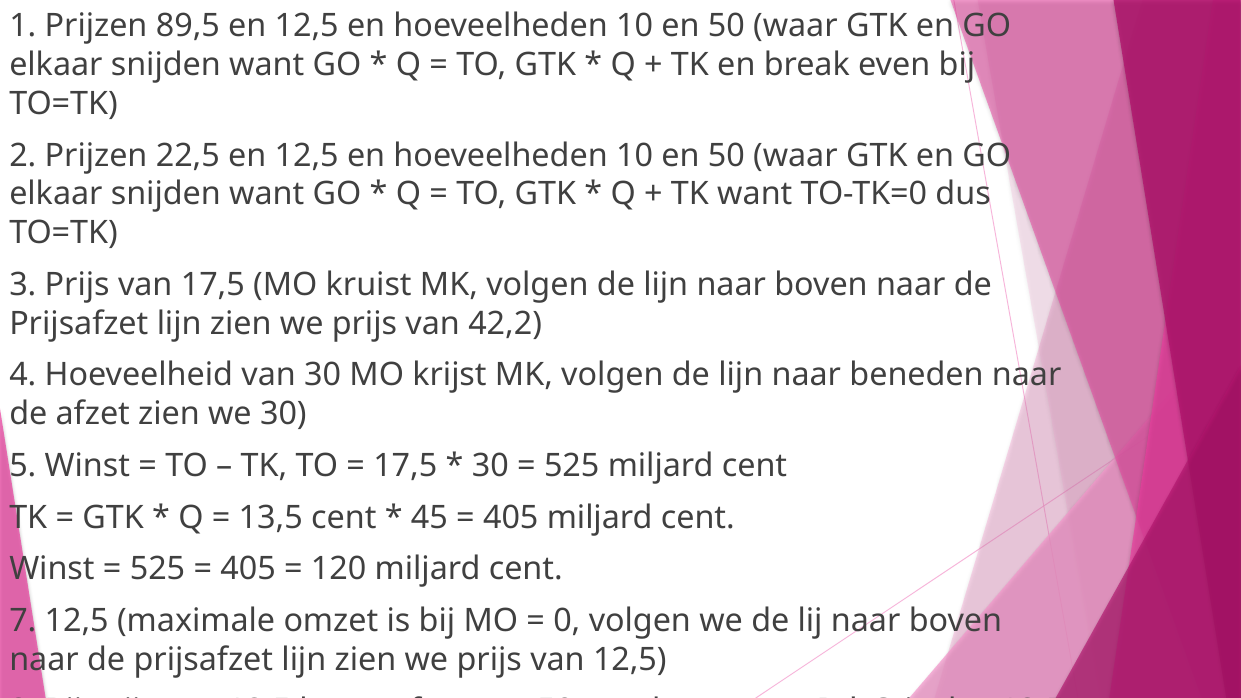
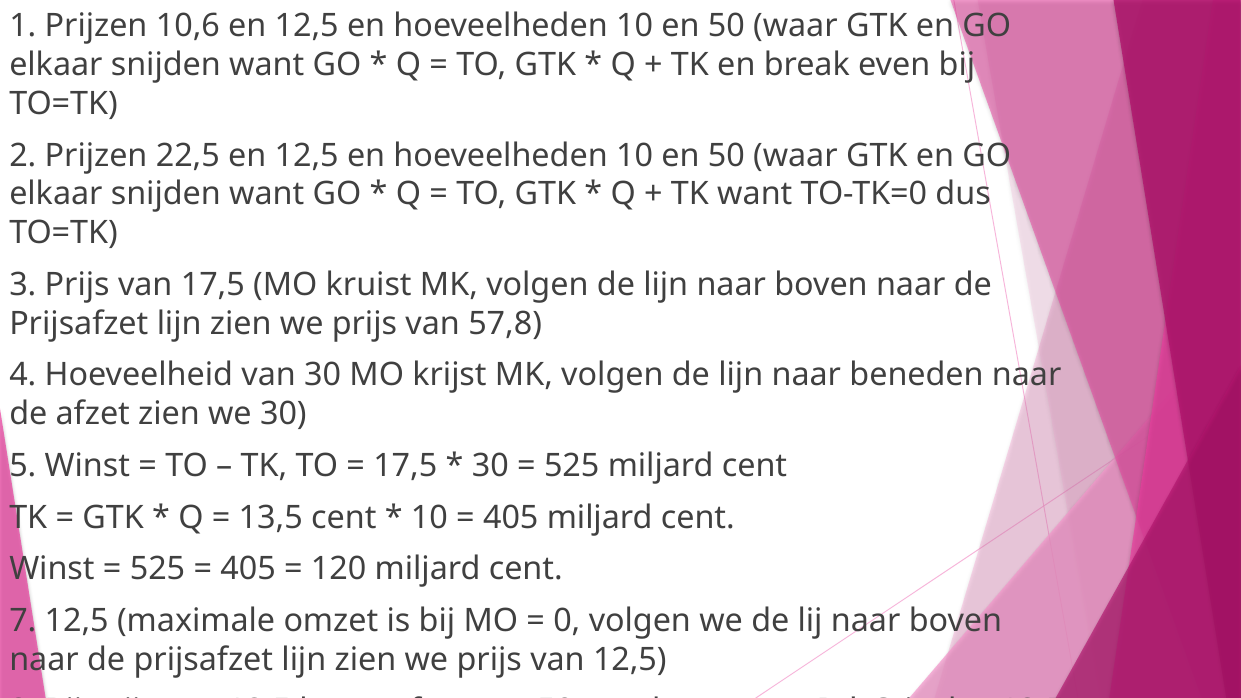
89,5: 89,5 -> 10,6
42,2: 42,2 -> 57,8
45 at (429, 517): 45 -> 10
